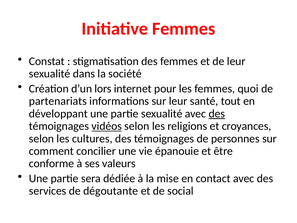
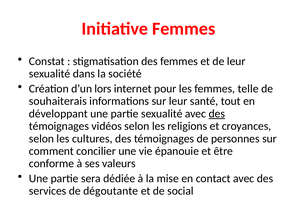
quoi: quoi -> telle
partenariats: partenariats -> souhaiterais
vidéos underline: present -> none
